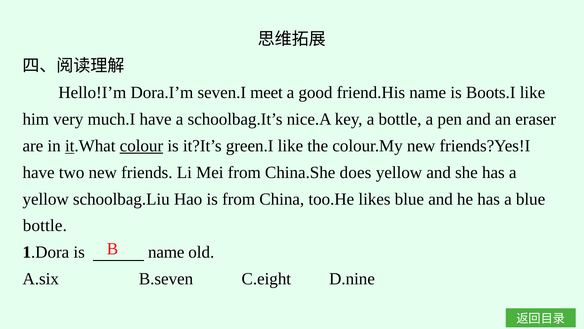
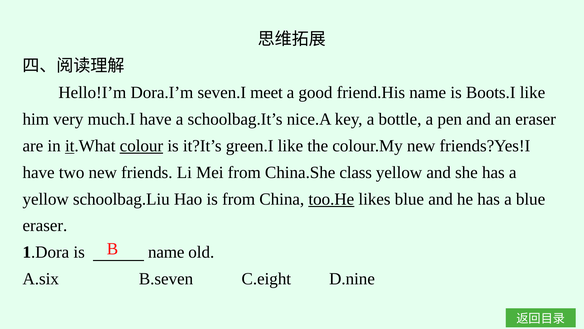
does: does -> class
too.He underline: none -> present
bottle at (45, 225): bottle -> eraser
